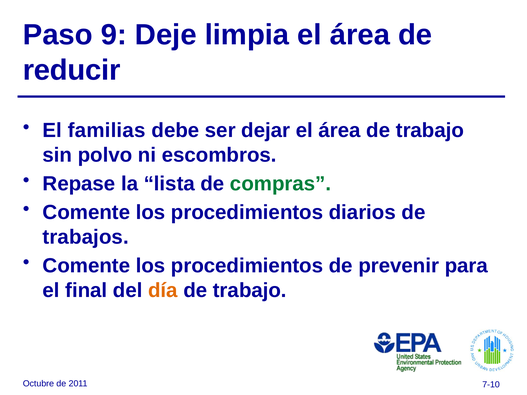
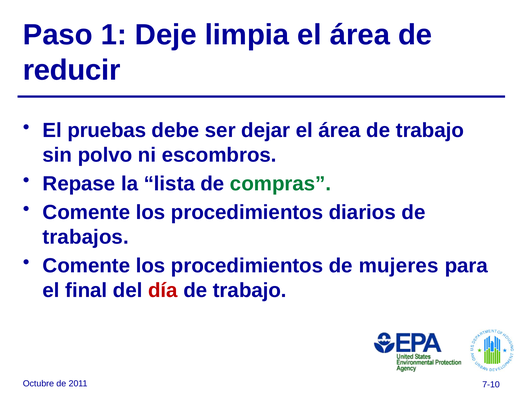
9: 9 -> 1
familias: familias -> pruebas
prevenir: prevenir -> mujeres
día colour: orange -> red
